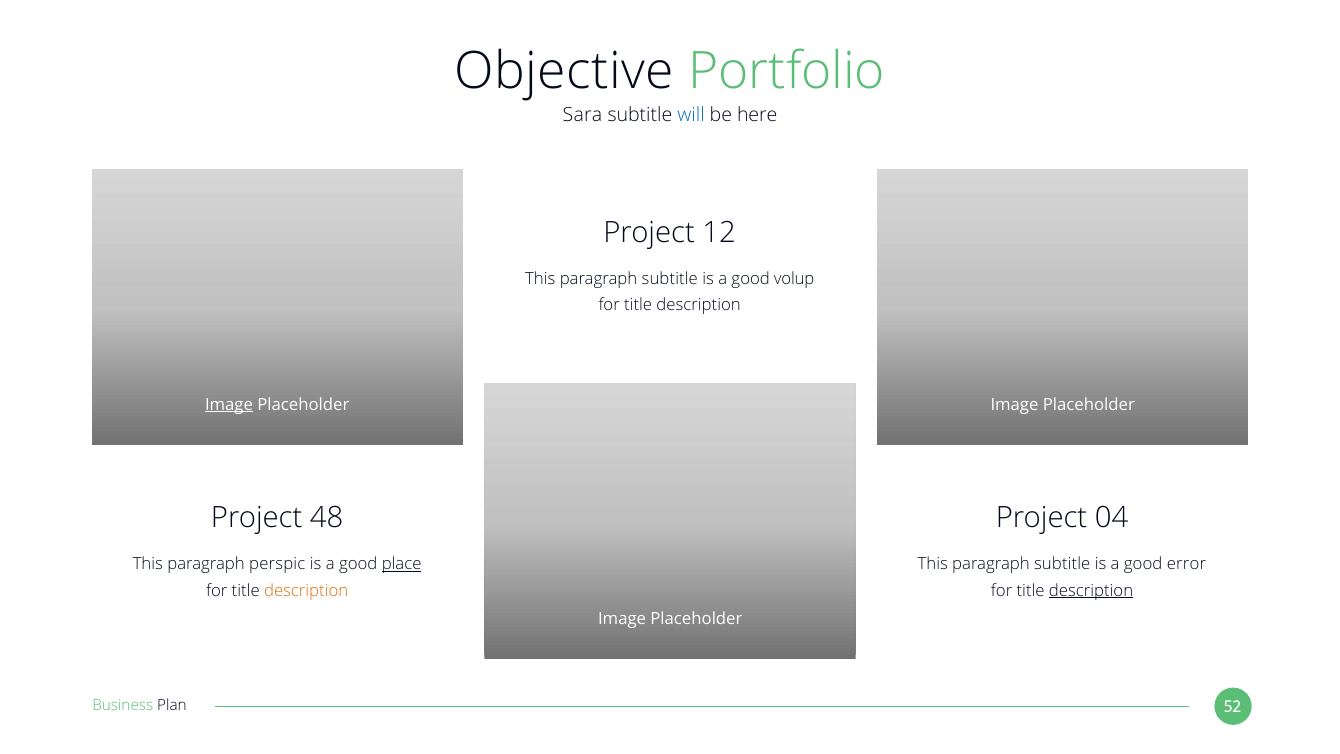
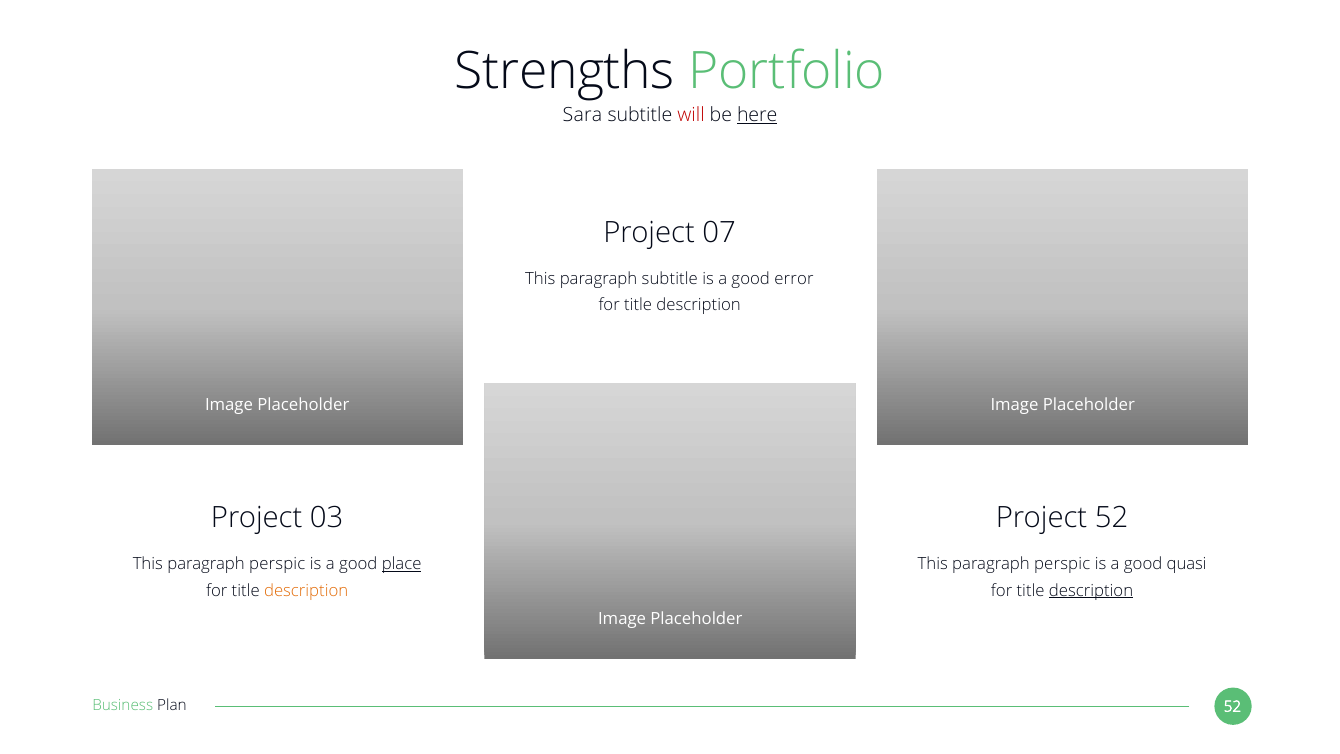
Objective: Objective -> Strengths
will colour: blue -> red
here underline: none -> present
12: 12 -> 07
volup: volup -> error
Image at (229, 405) underline: present -> none
48: 48 -> 03
Project 04: 04 -> 52
subtitle at (1062, 564): subtitle -> perspic
error: error -> quasi
